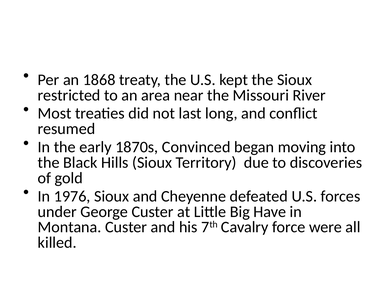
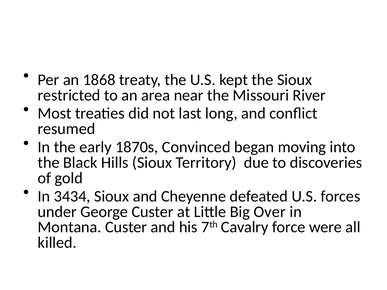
1976: 1976 -> 3434
Have: Have -> Over
